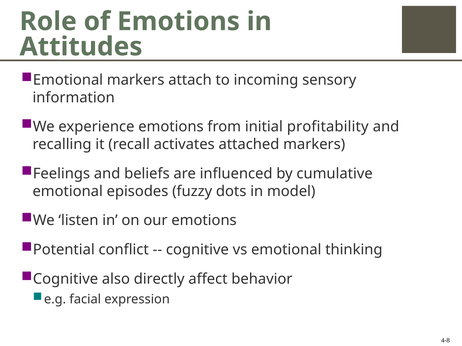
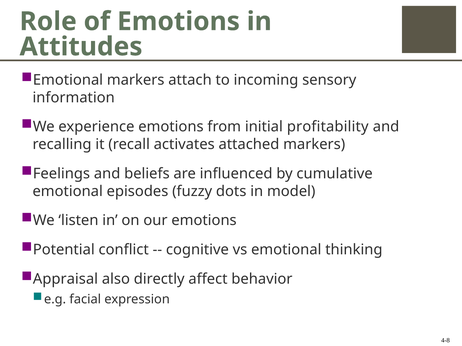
Cognitive at (65, 279): Cognitive -> Appraisal
